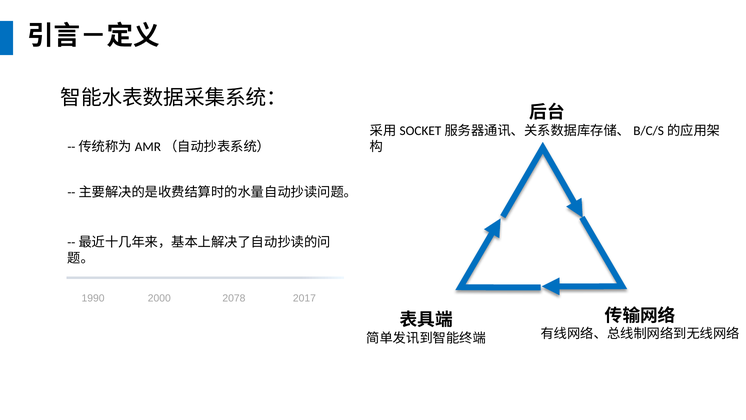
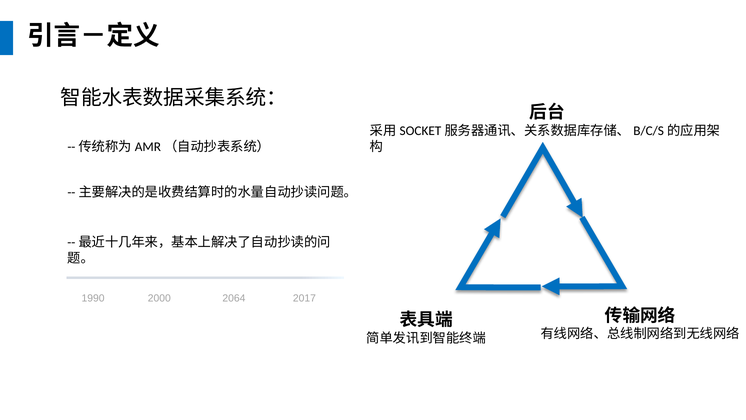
2078: 2078 -> 2064
